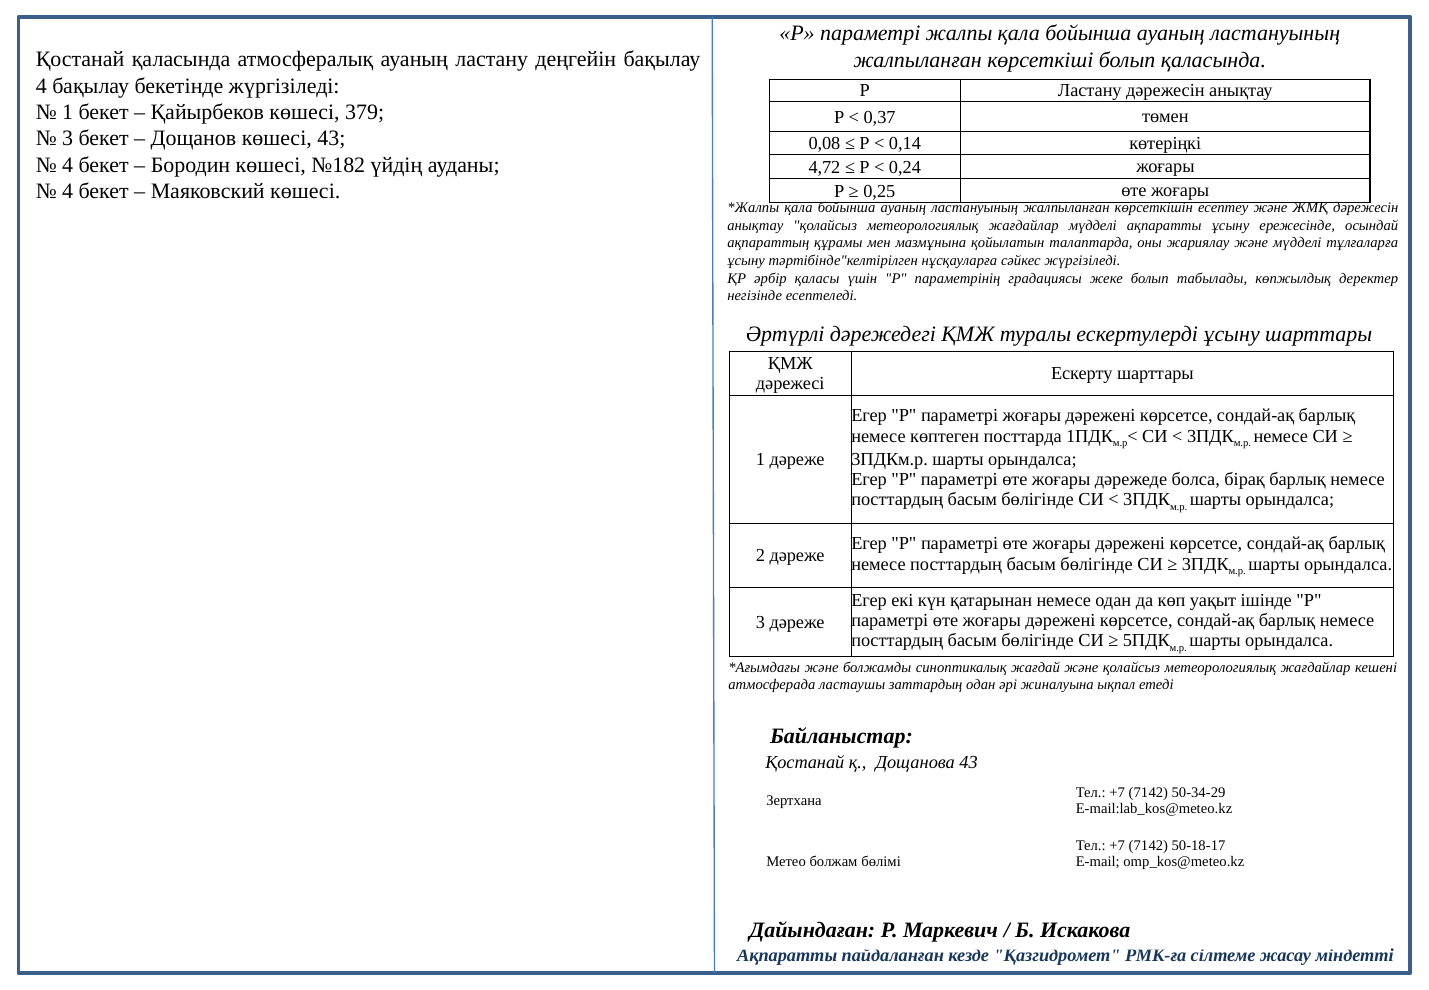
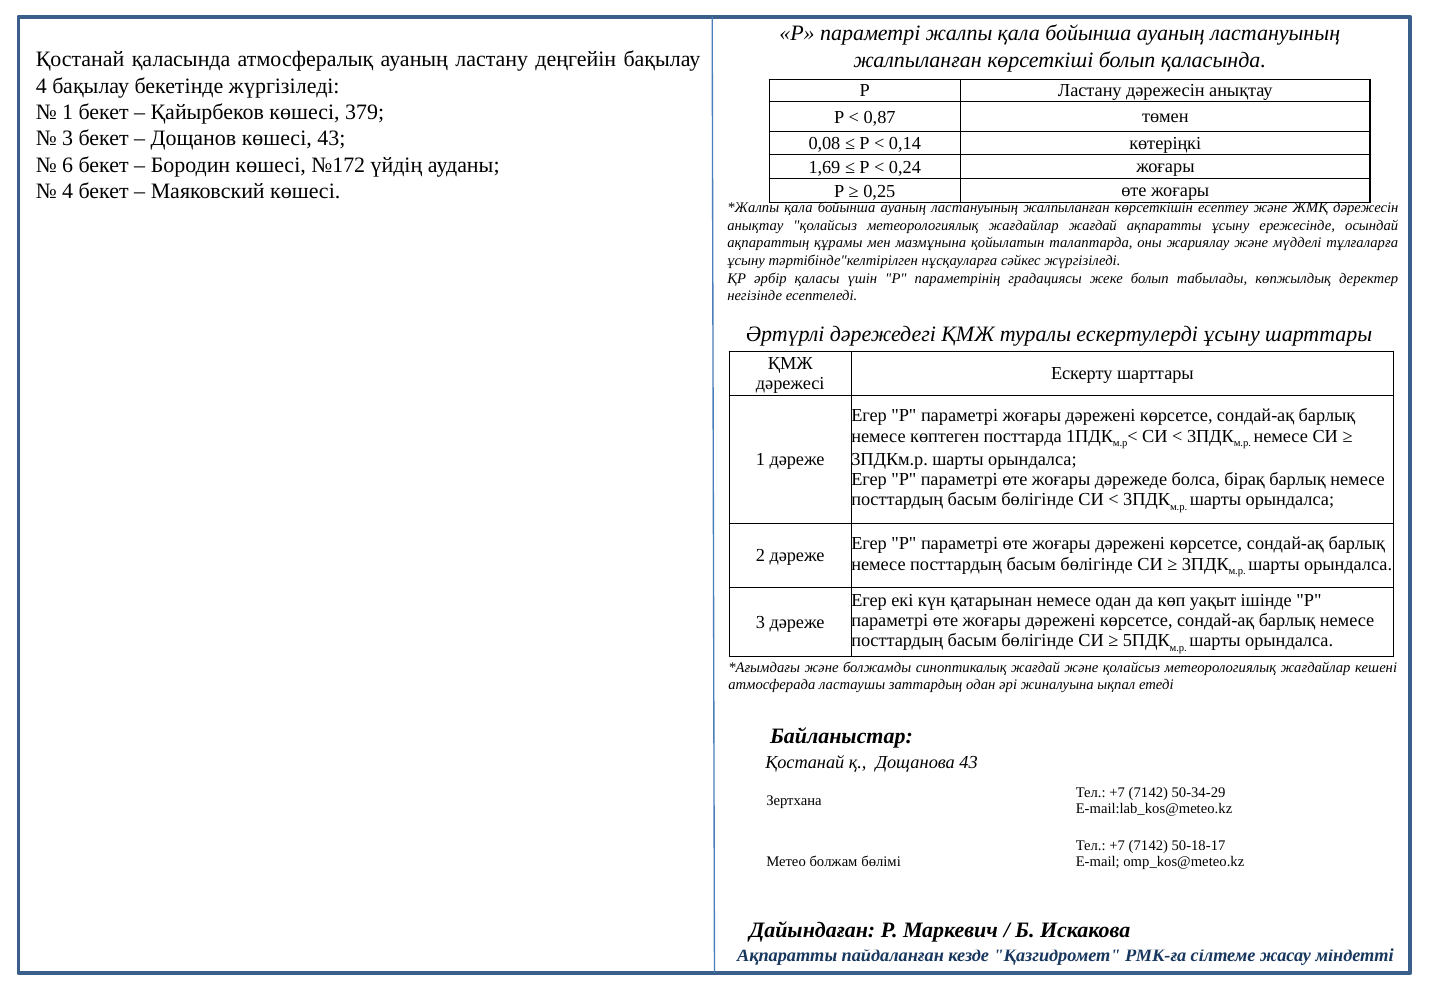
0,37: 0,37 -> 0,87
4 at (68, 165): 4 -> 6
№182: №182 -> №172
4,72: 4,72 -> 1,69
жағдайлар мүдделі: мүдделі -> жағдай
